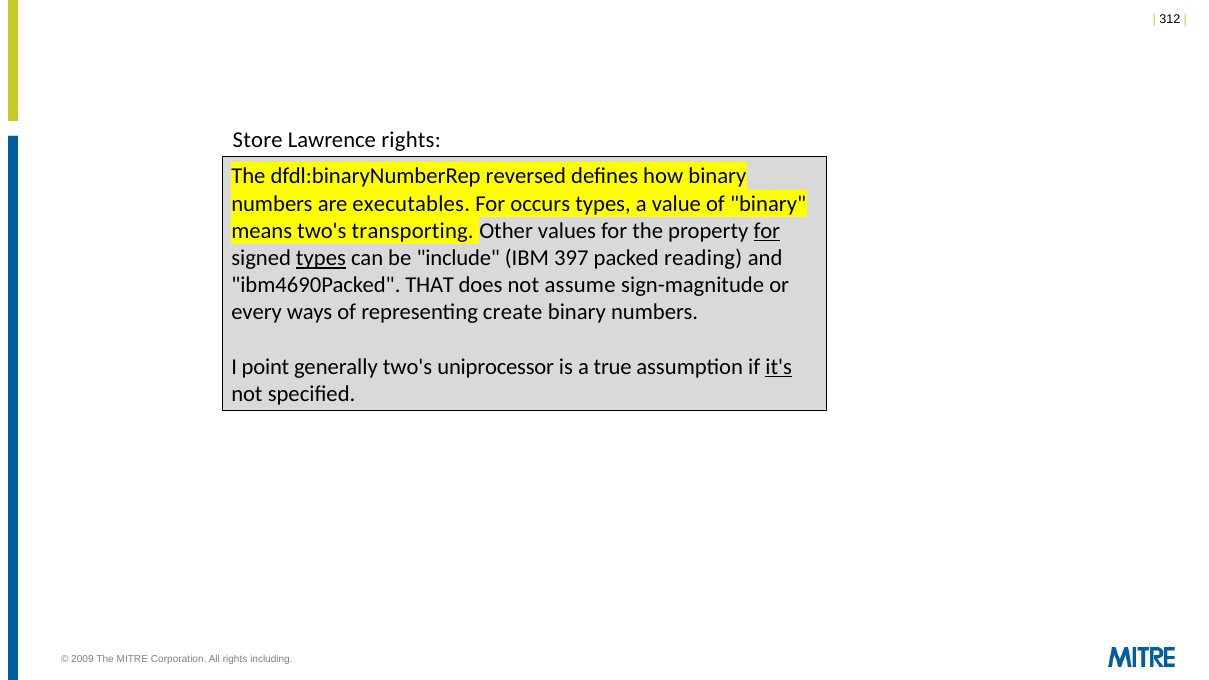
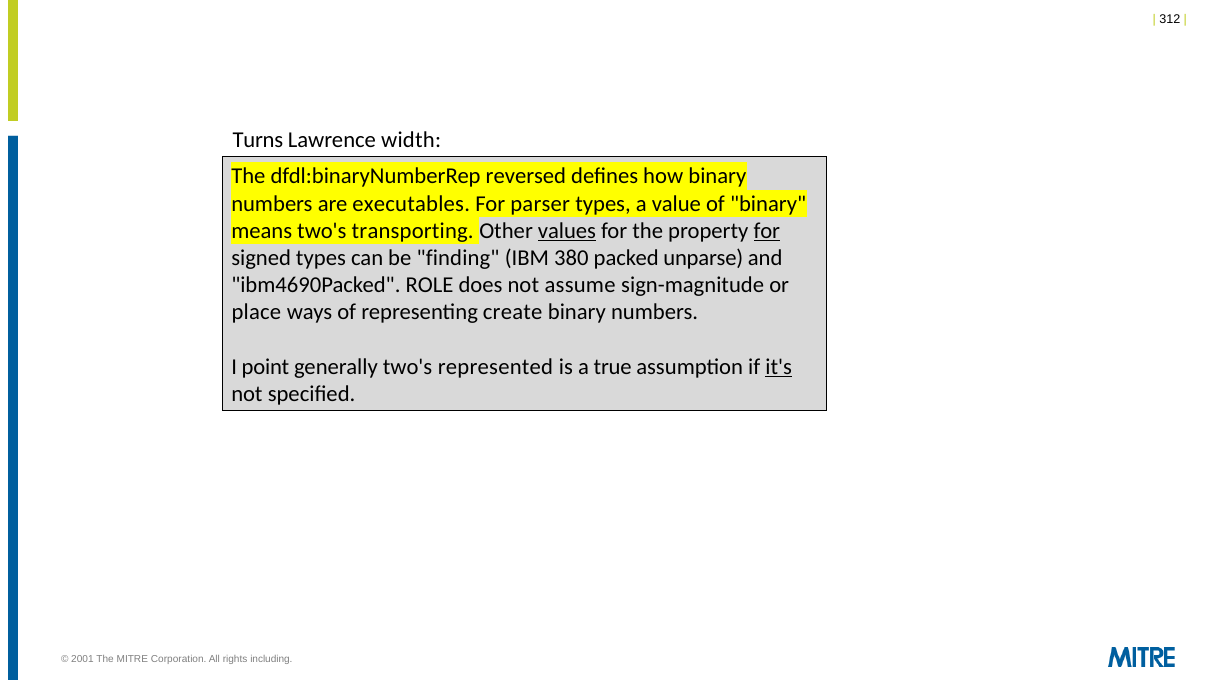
Store: Store -> Turns
Lawrence rights: rights -> width
occurs: occurs -> parser
values underline: none -> present
types at (321, 258) underline: present -> none
include: include -> finding
397: 397 -> 380
reading: reading -> unparse
THAT: THAT -> ROLE
every: every -> place
uniprocessor: uniprocessor -> represented
2009: 2009 -> 2001
